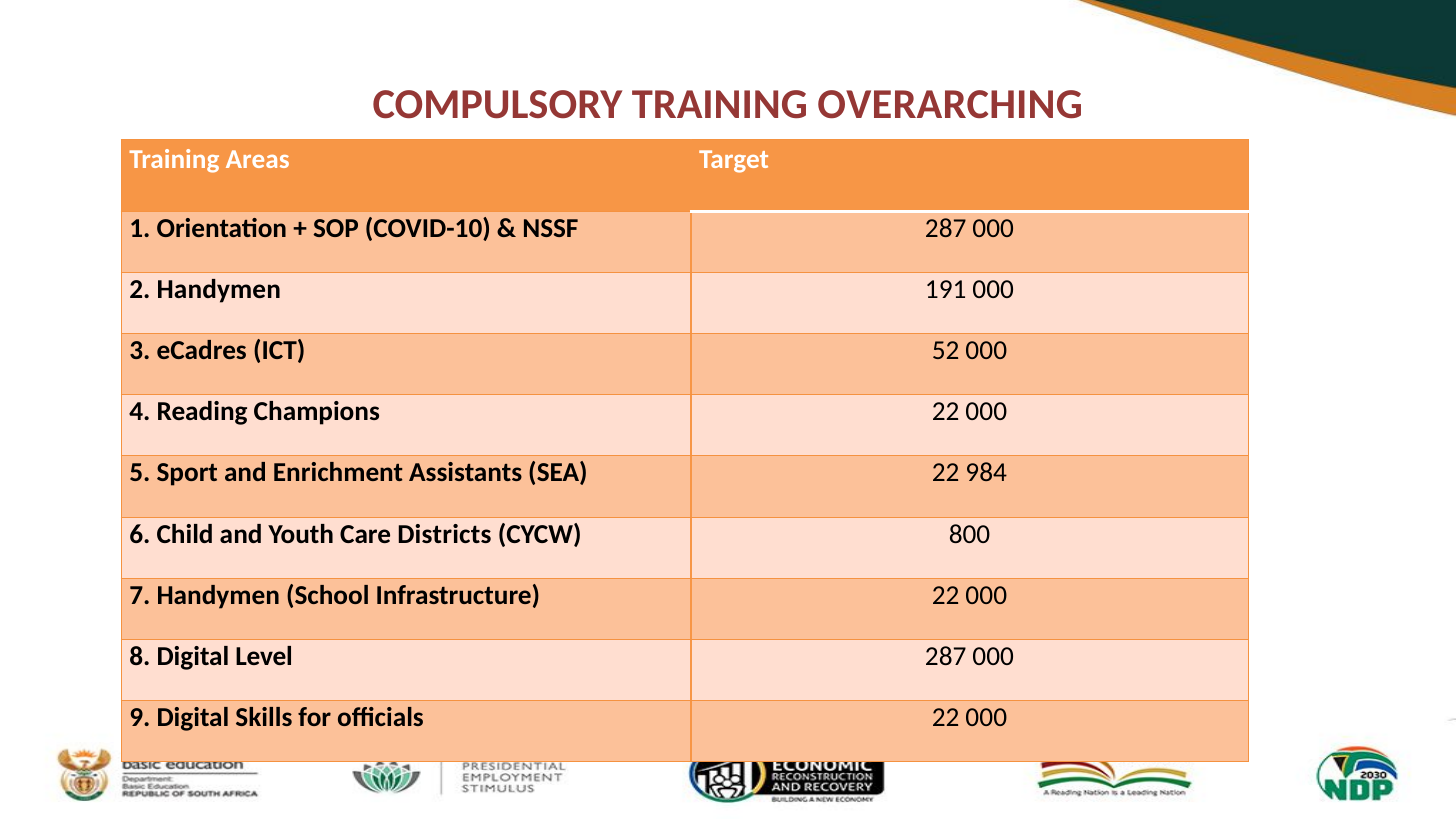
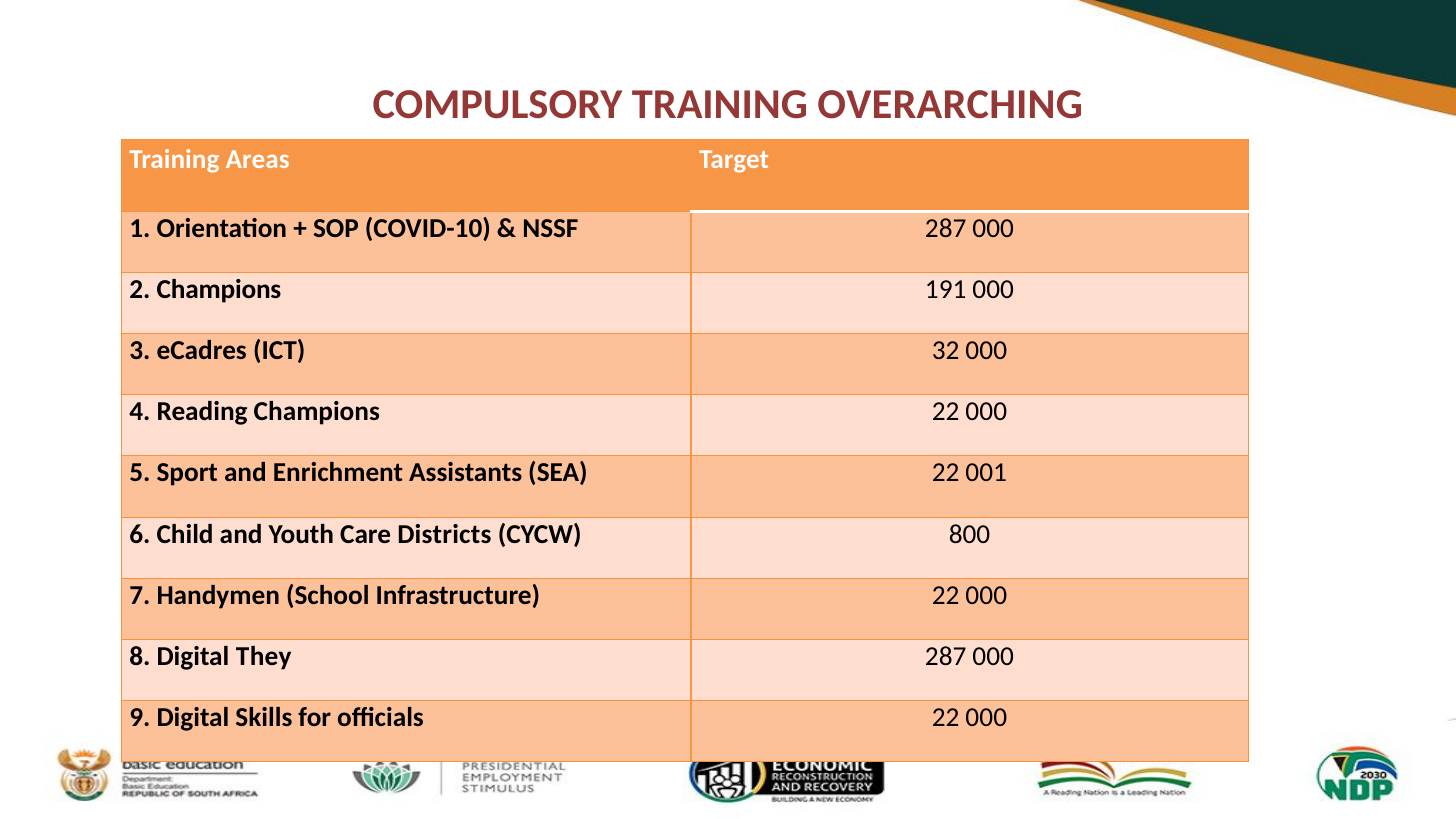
2 Handymen: Handymen -> Champions
52: 52 -> 32
984: 984 -> 001
Level: Level -> They
